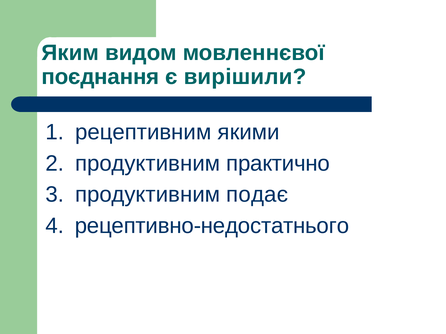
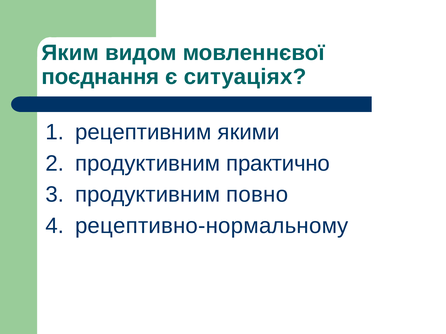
вирішили: вирішили -> ситуаціях
подає: подає -> повно
рецептивно-недостатнього: рецептивно-недостатнього -> рецептивно-нормальному
